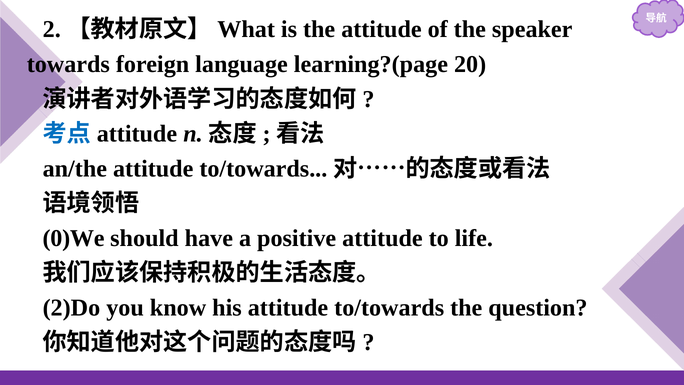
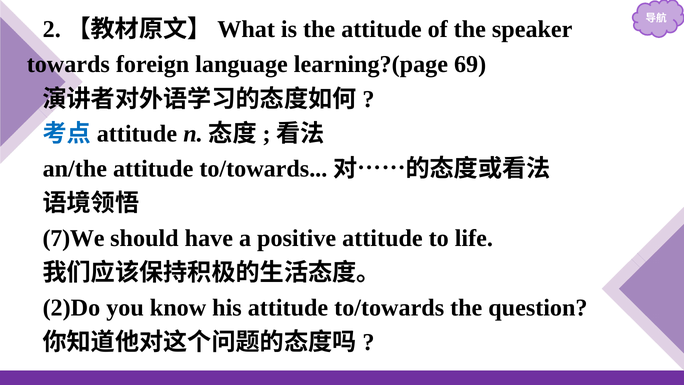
20: 20 -> 69
0)We: 0)We -> 7)We
